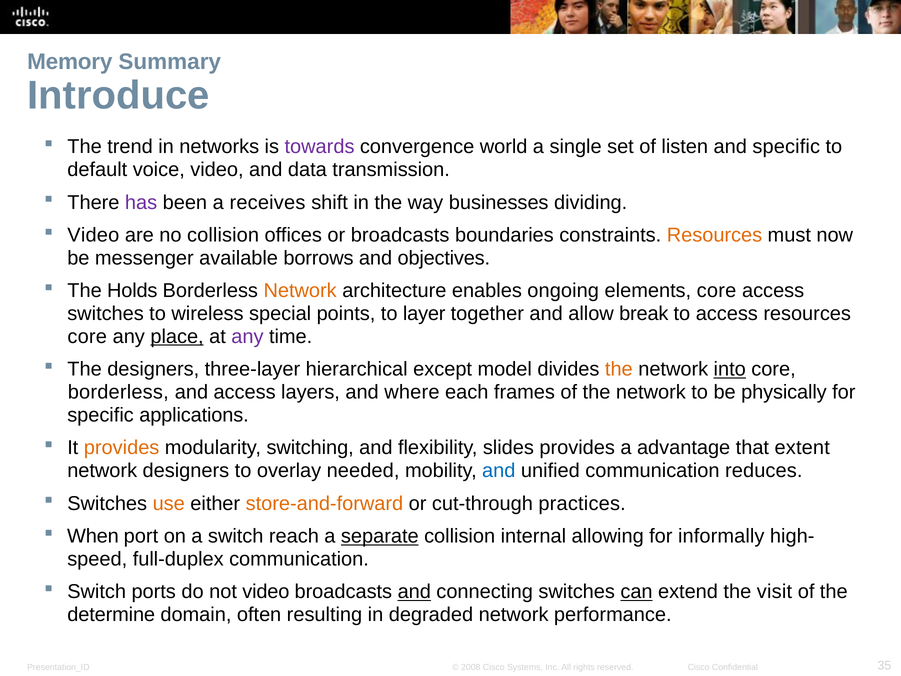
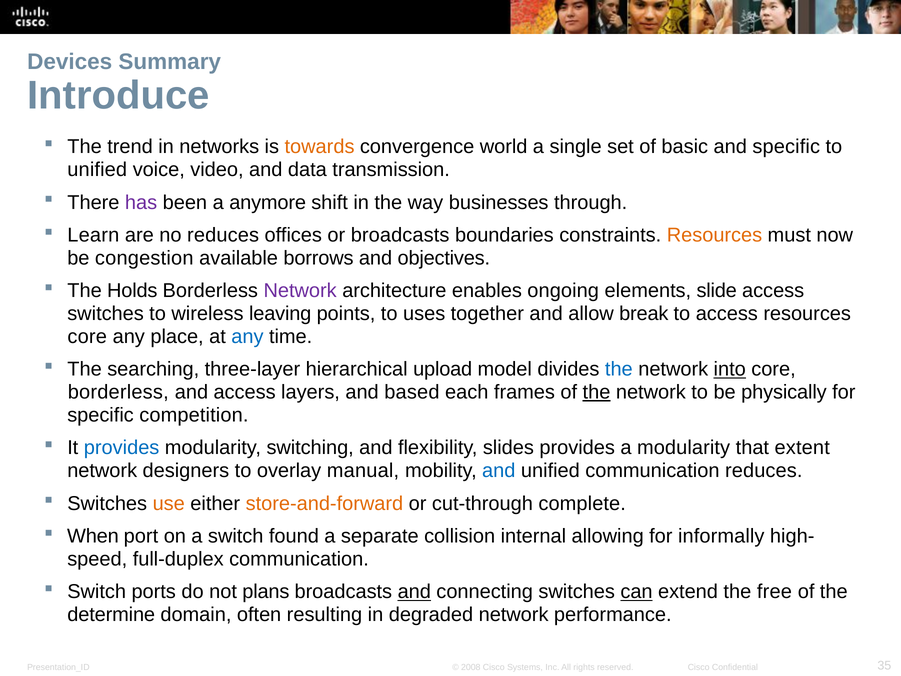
Memory: Memory -> Devices
towards colour: purple -> orange
listen: listen -> basic
default at (97, 170): default -> unified
receives: receives -> anymore
dividing: dividing -> through
Video at (93, 235): Video -> Learn
no collision: collision -> reduces
messenger: messenger -> congestion
Network at (300, 291) colour: orange -> purple
elements core: core -> slide
special: special -> leaving
layer: layer -> uses
place underline: present -> none
any at (247, 336) colour: purple -> blue
The designers: designers -> searching
except: except -> upload
the at (619, 369) colour: orange -> blue
where: where -> based
the at (597, 392) underline: none -> present
applications: applications -> competition
provides at (122, 448) colour: orange -> blue
a advantage: advantage -> modularity
needed: needed -> manual
practices: practices -> complete
reach: reach -> found
separate underline: present -> none
not video: video -> plans
visit: visit -> free
